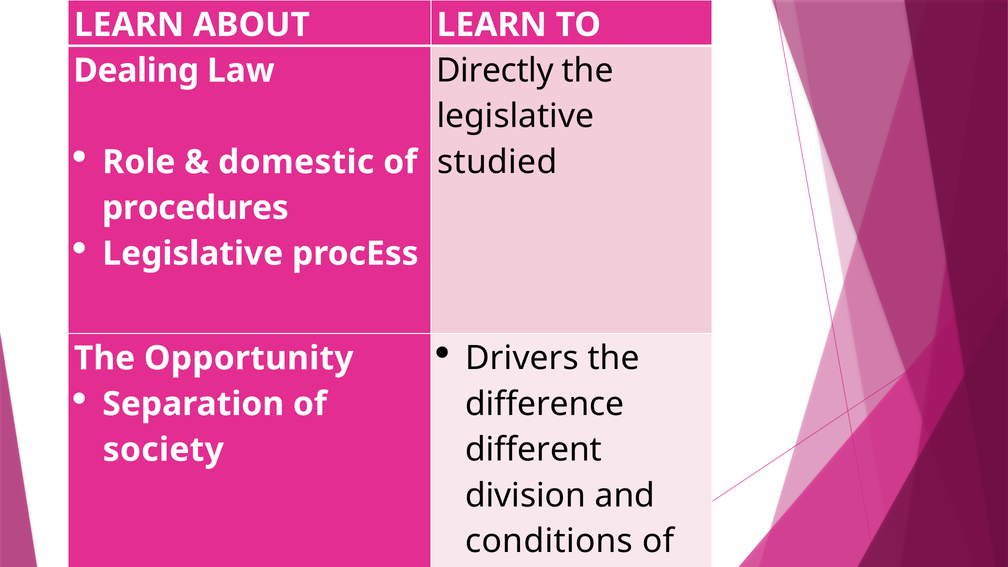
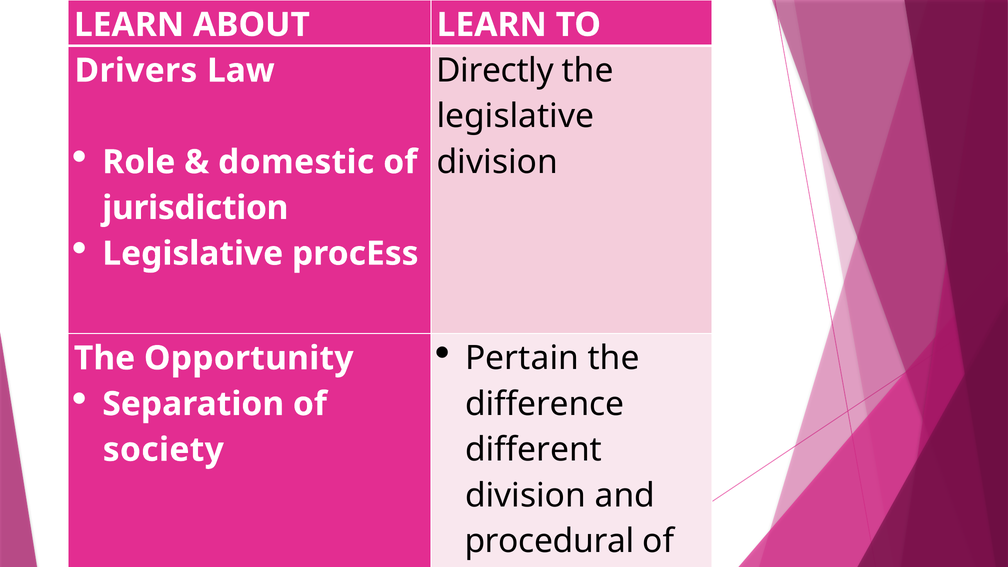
Dealing: Dealing -> Drivers
studied at (497, 162): studied -> division
procedures: procedures -> jurisdiction
Drivers: Drivers -> Pertain
conditions: conditions -> procedural
